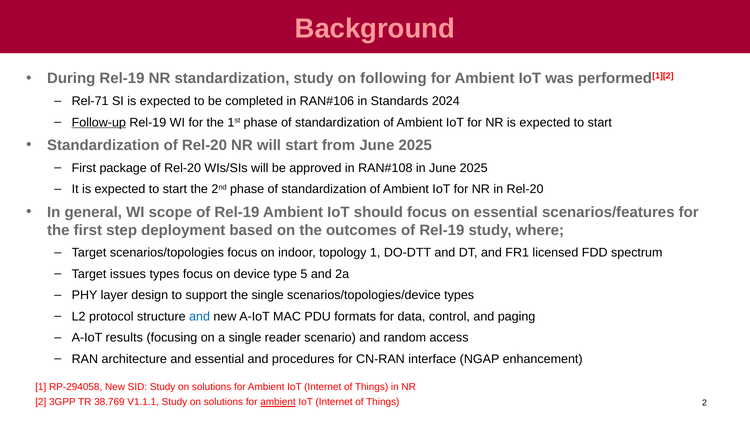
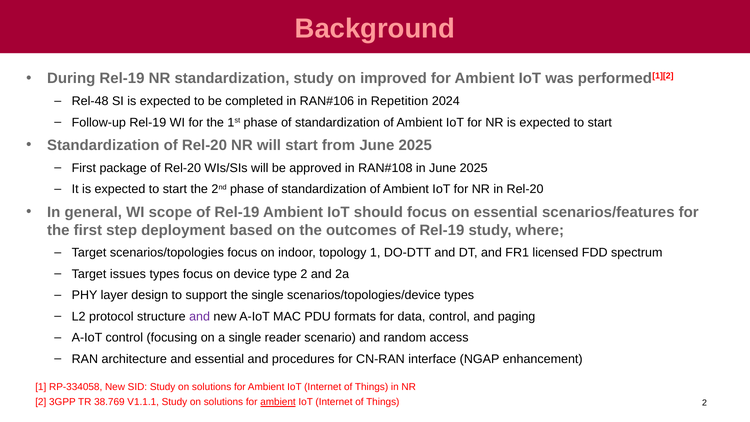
following: following -> improved
Rel-71: Rel-71 -> Rel-48
Standards: Standards -> Repetition
Follow-up underline: present -> none
type 5: 5 -> 2
and at (200, 316) colour: blue -> purple
A-IoT results: results -> control
RP-294058: RP-294058 -> RP-334058
